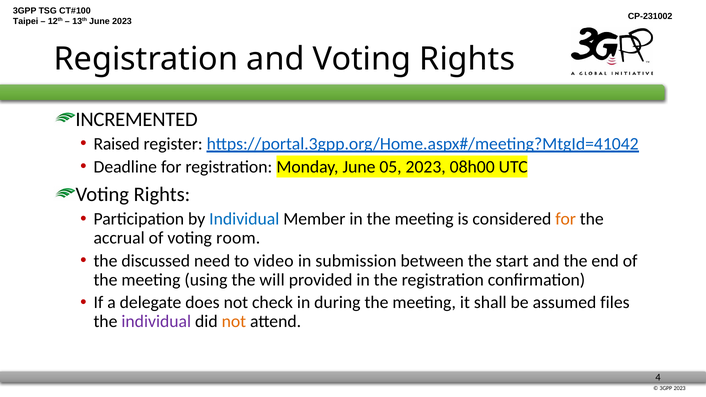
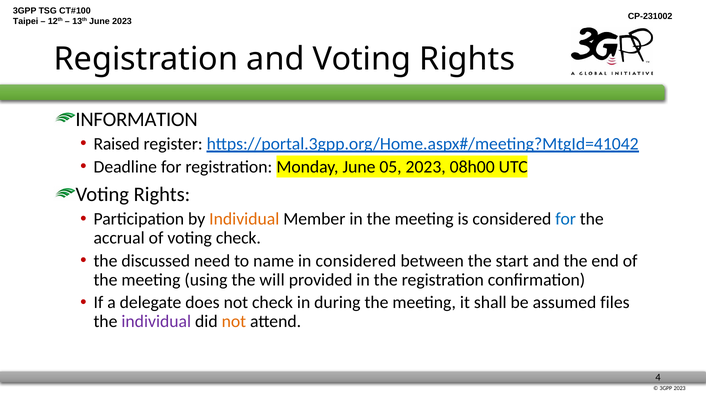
INCREMENTED: INCREMENTED -> INFORMATION
Individual at (244, 219) colour: blue -> orange
for at (566, 219) colour: orange -> blue
voting room: room -> check
video: video -> name
in submission: submission -> considered
